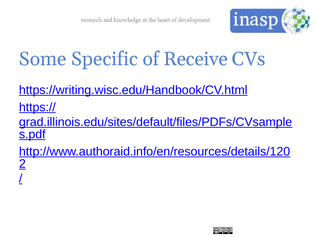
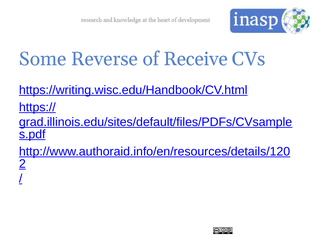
Specific: Specific -> Reverse
